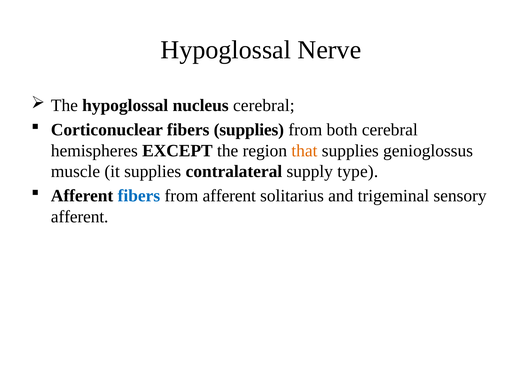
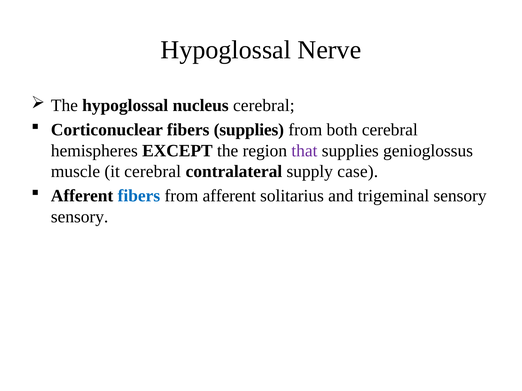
that colour: orange -> purple
it supplies: supplies -> cerebral
type: type -> case
afferent at (80, 217): afferent -> sensory
